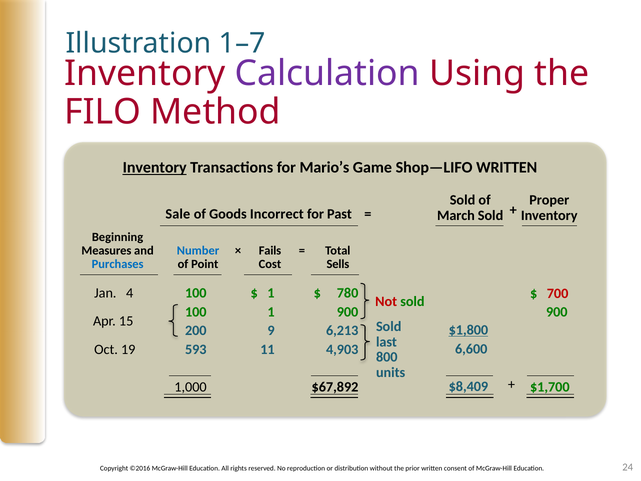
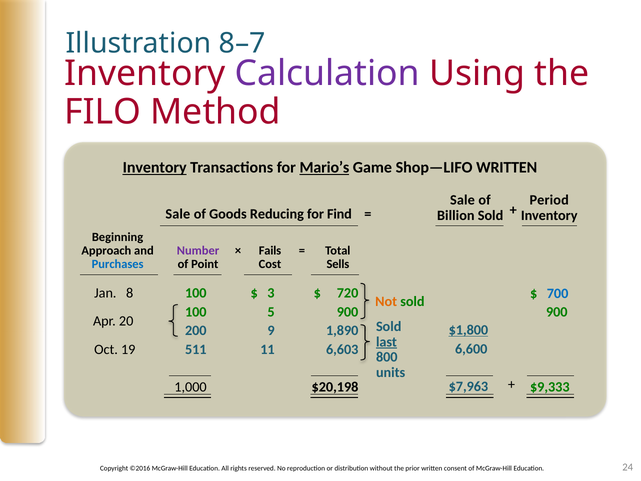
1–7: 1–7 -> 8–7
Mario’s underline: none -> present
Sold at (463, 200): Sold -> Sale
Proper: Proper -> Period
Incorrect: Incorrect -> Reducing
Past: Past -> Find
March: March -> Billion
Measures: Measures -> Approach
Number colour: blue -> purple
4: 4 -> 8
1 at (271, 293): 1 -> 3
780: 780 -> 720
700 colour: red -> blue
Not colour: red -> orange
100 1: 1 -> 5
15: 15 -> 20
6,213: 6,213 -> 1,890
last underline: none -> present
593: 593 -> 511
4,903: 4,903 -> 6,603
$8,409: $8,409 -> $7,963
$67,892: $67,892 -> $20,198
$1,700: $1,700 -> $9,333
